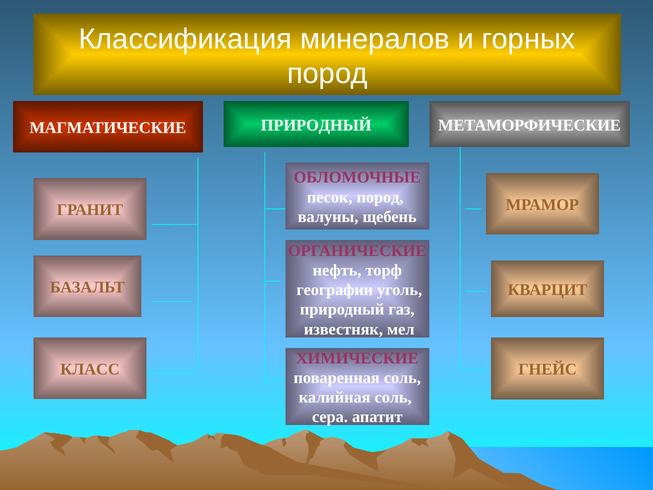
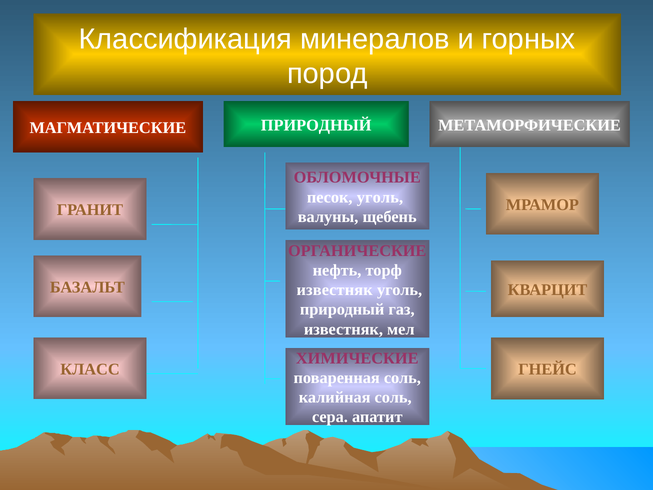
песок пород: пород -> уголь
географии at (335, 290): географии -> известняк
